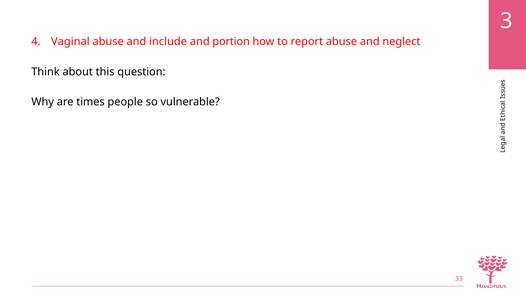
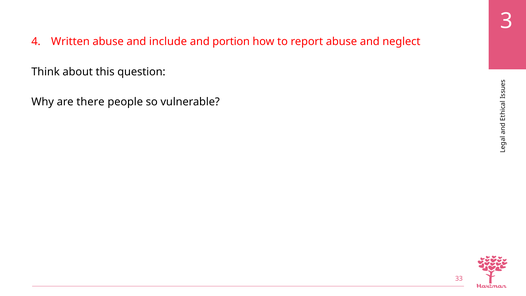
Vaginal: Vaginal -> Written
times: times -> there
